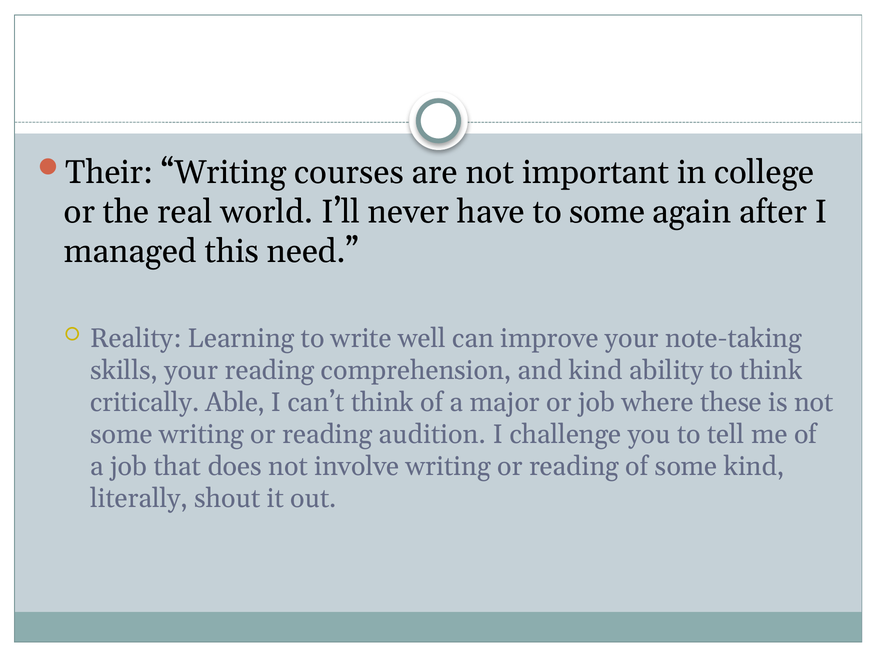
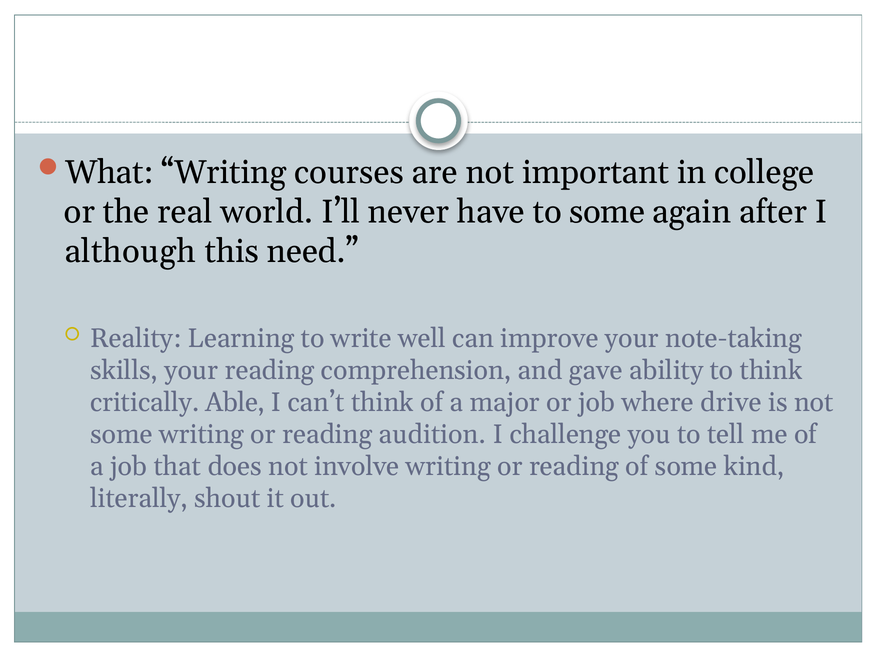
Their: Their -> What
managed: managed -> although
and kind: kind -> gave
these: these -> drive
